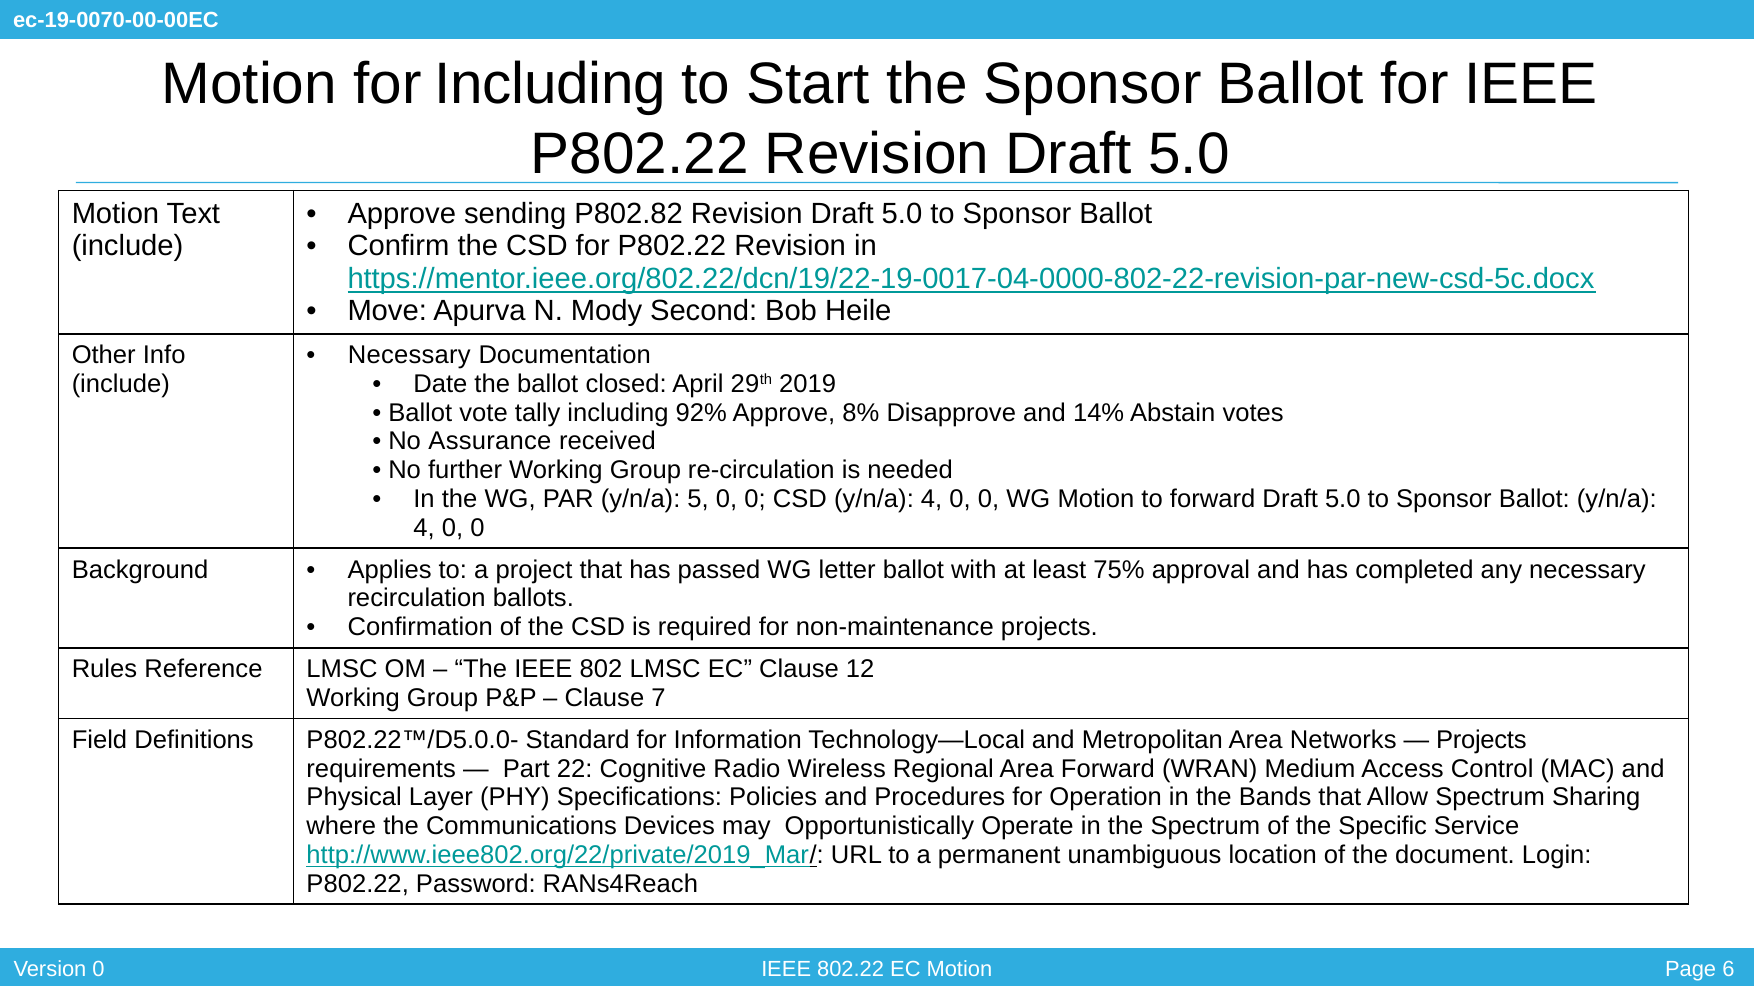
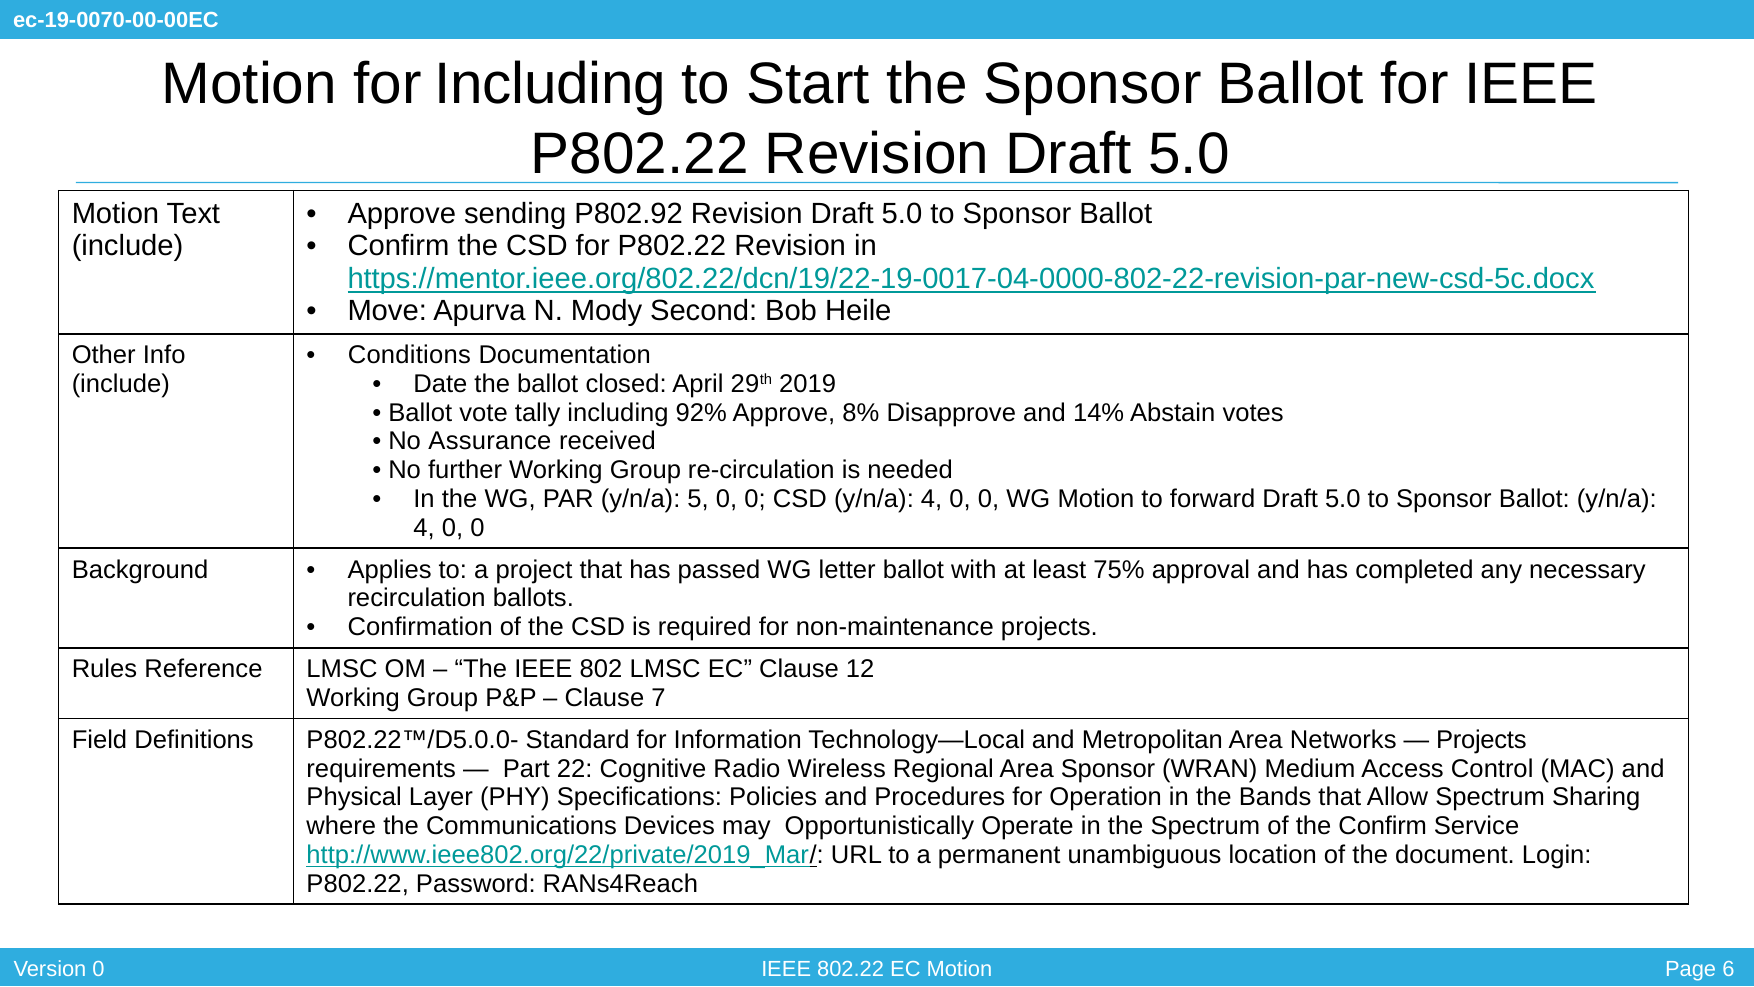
P802.82: P802.82 -> P802.92
Necessary at (409, 355): Necessary -> Conditions
Area Forward: Forward -> Sponsor
the Specific: Specific -> Confirm
